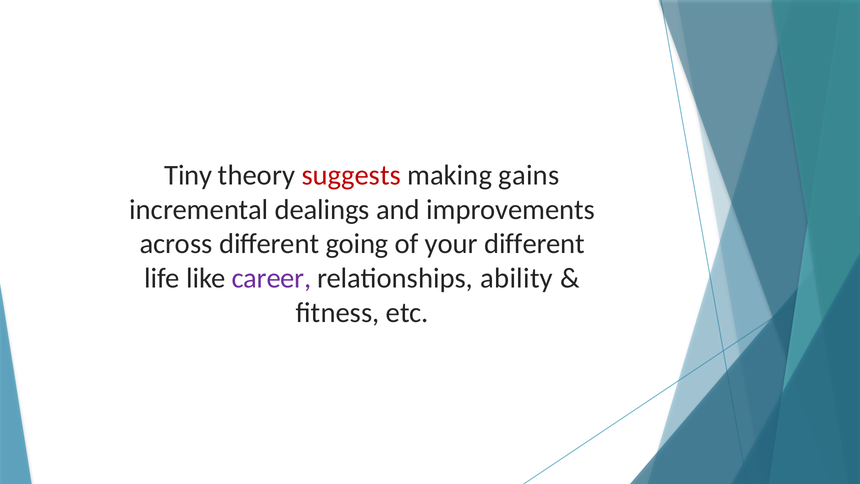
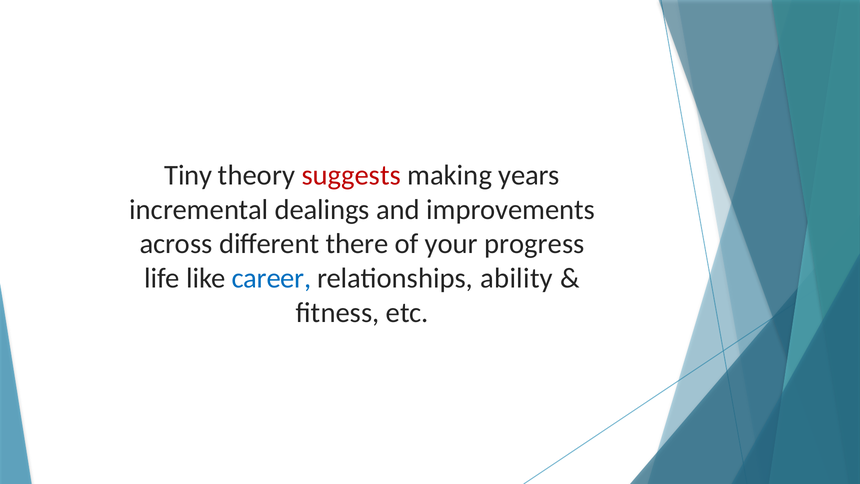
gains: gains -> years
going: going -> there
your different: different -> progress
career colour: purple -> blue
